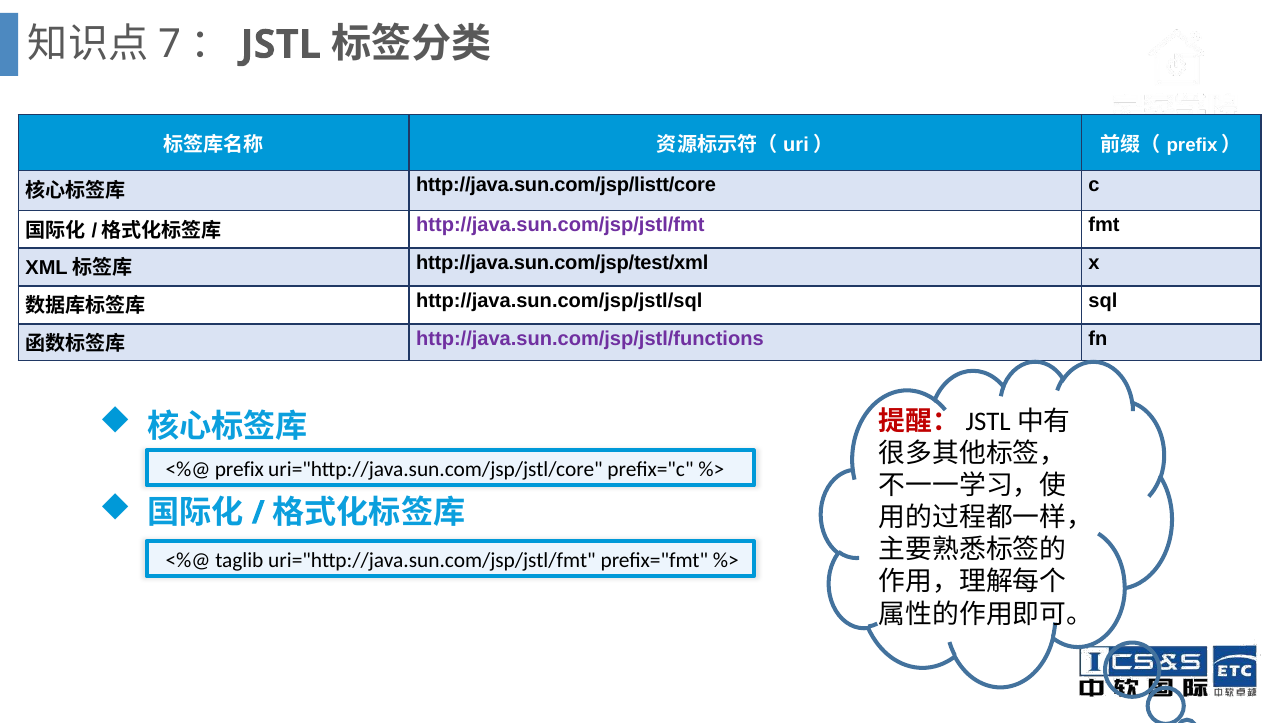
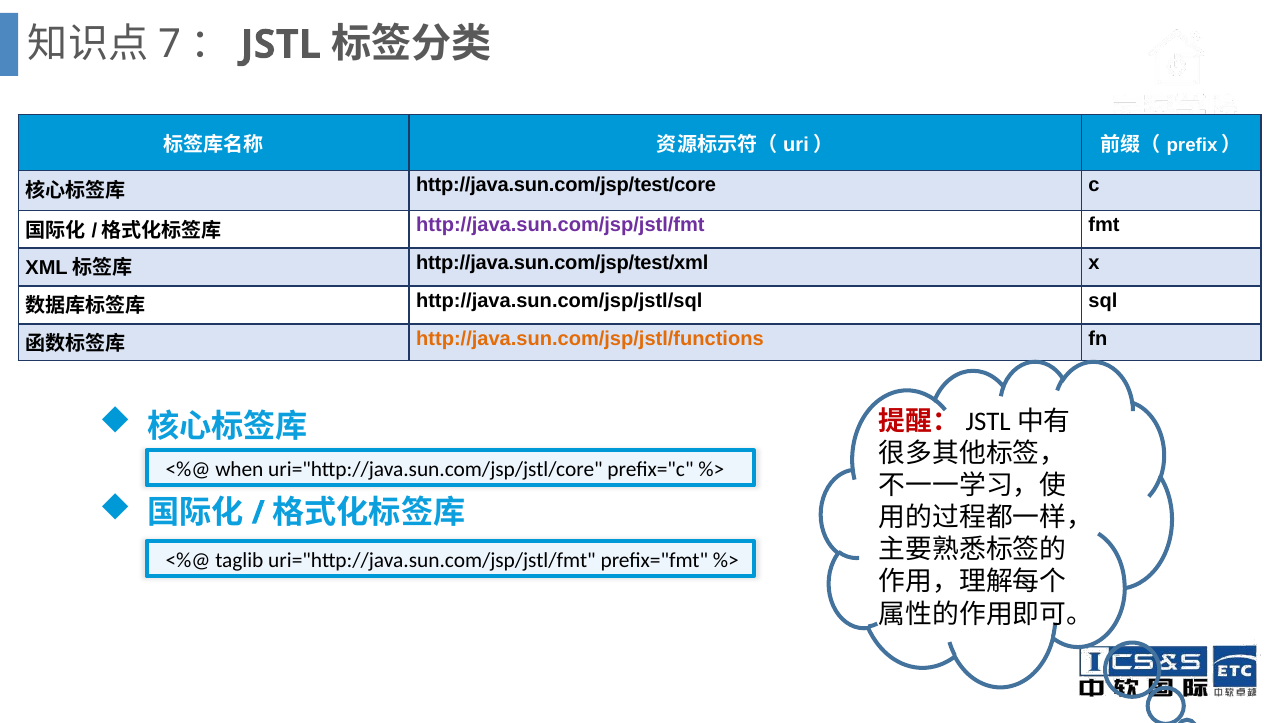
http://java.sun.com/jsp/listt/core: http://java.sun.com/jsp/listt/core -> http://java.sun.com/jsp/test/core
http://java.sun.com/jsp/jstl/functions colour: purple -> orange
prefix: prefix -> when
